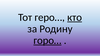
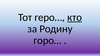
горо… underline: present -> none
